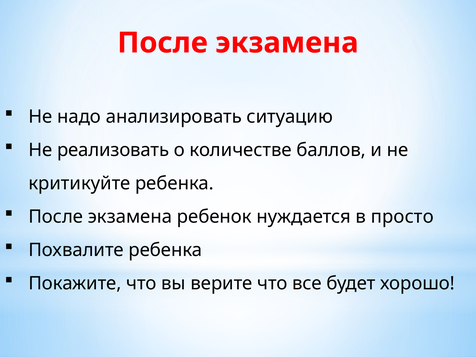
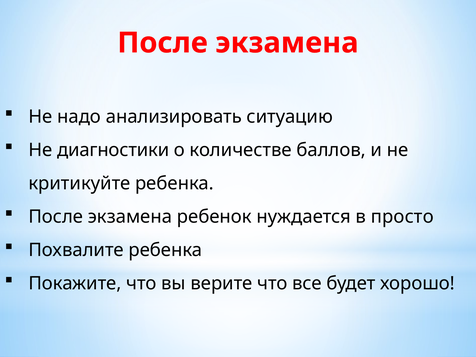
реализовать: реализовать -> диагностики
